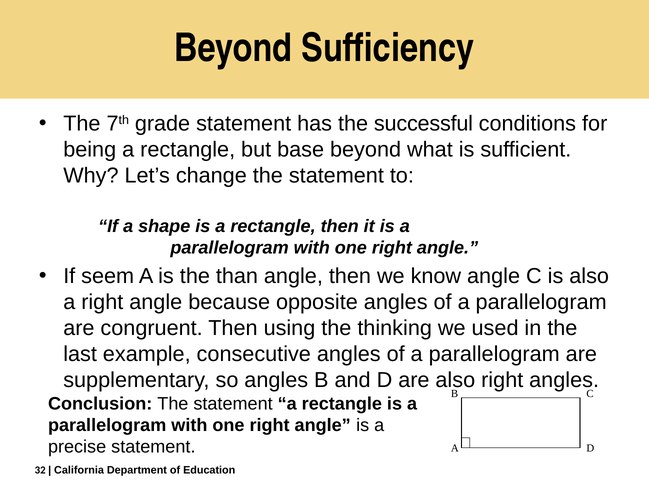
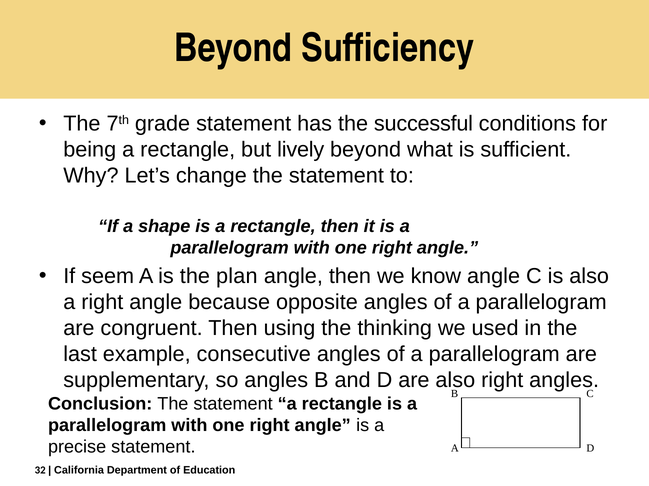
base: base -> lively
than: than -> plan
